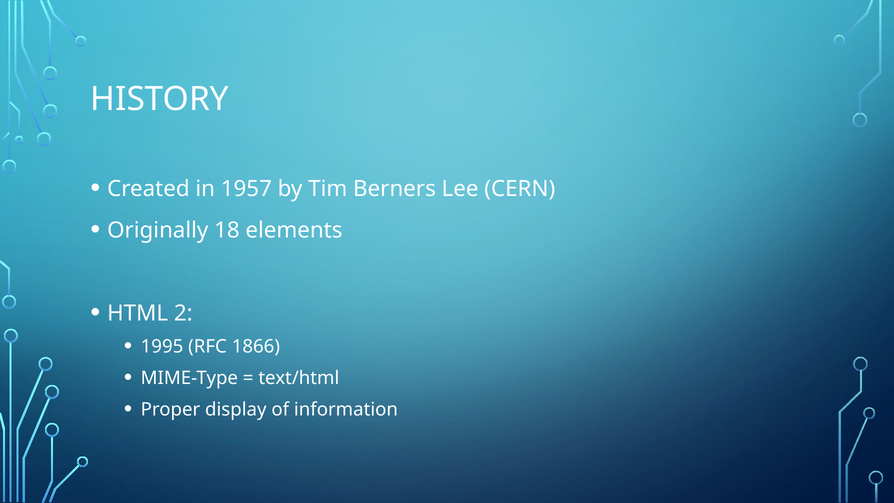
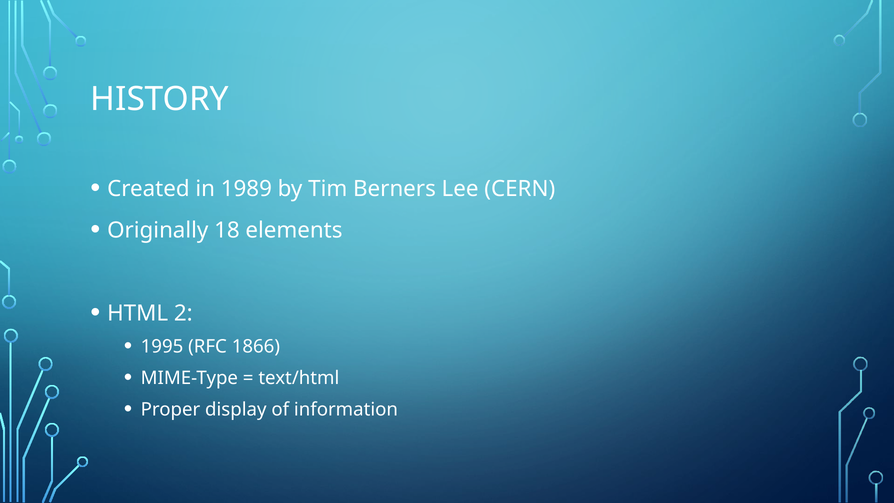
1957: 1957 -> 1989
